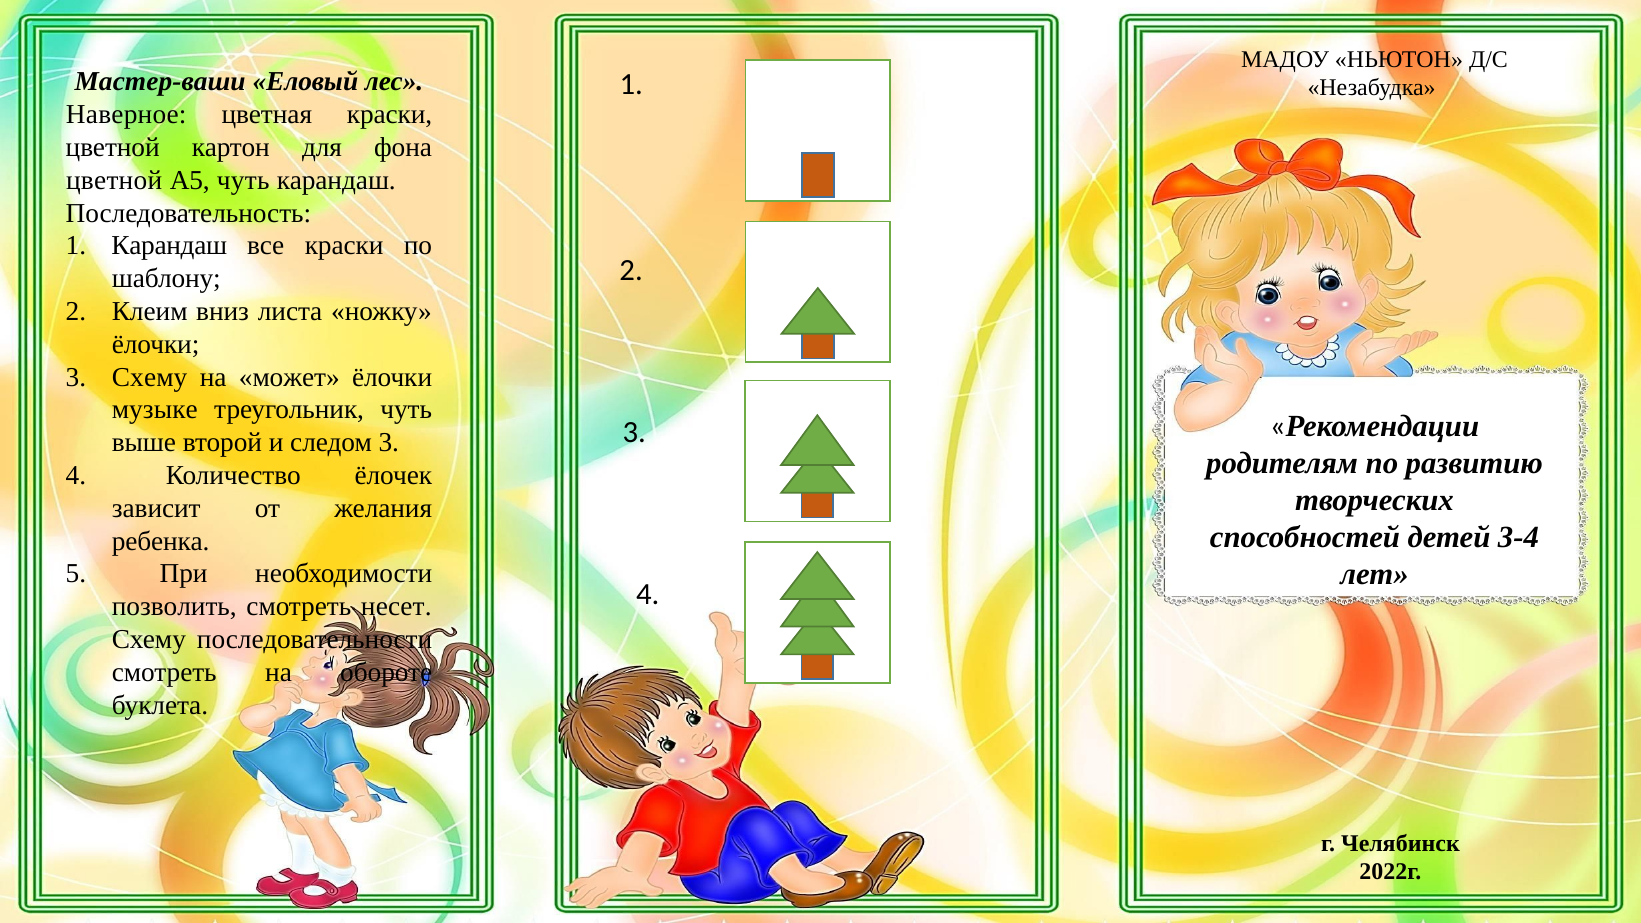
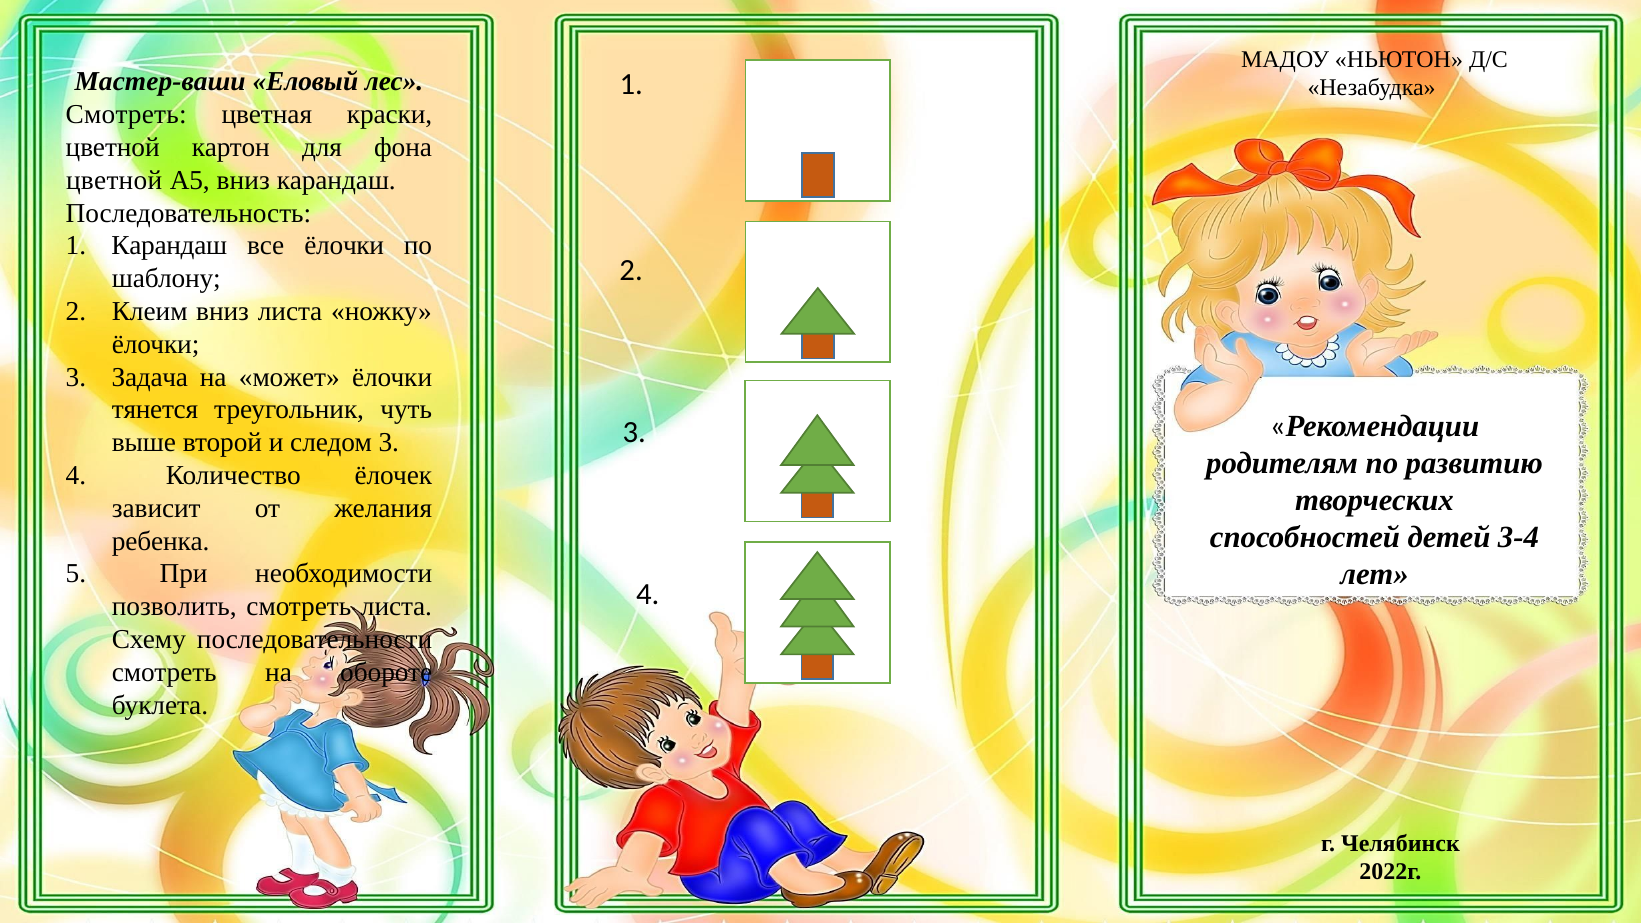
Наверное at (126, 115): Наверное -> Смотреть
А5 чуть: чуть -> вниз
все краски: краски -> ёлочки
3 Схему: Схему -> Задача
музыке: музыке -> тянется
смотреть несет: несет -> листа
